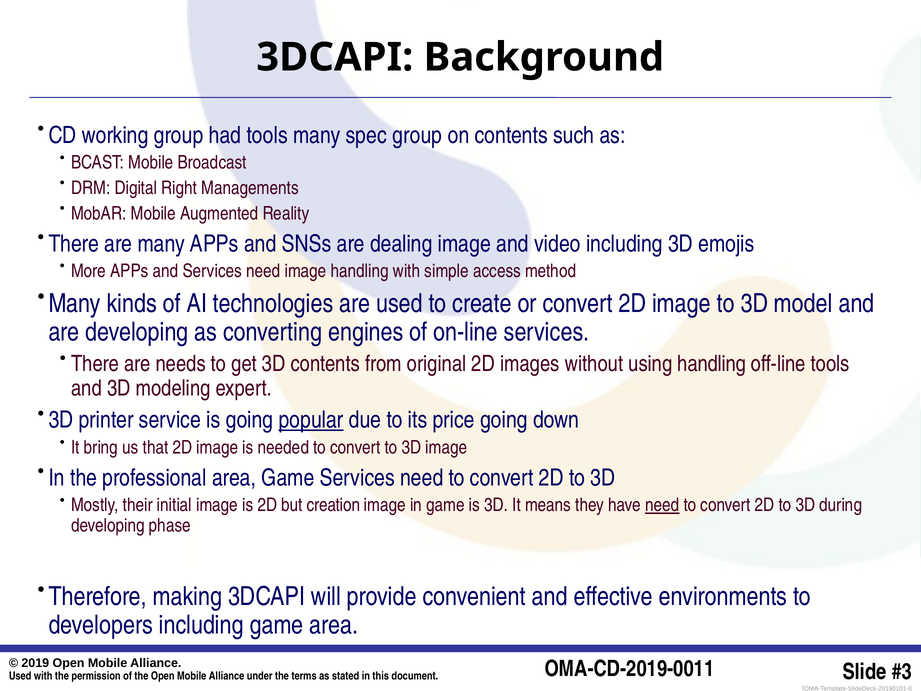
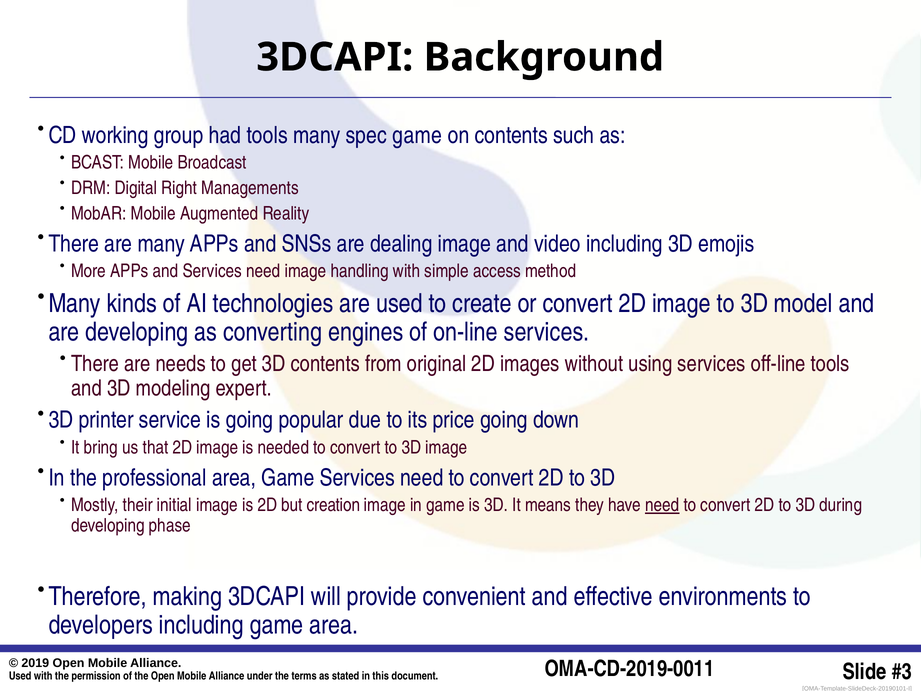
spec group: group -> game
using handling: handling -> services
popular underline: present -> none
